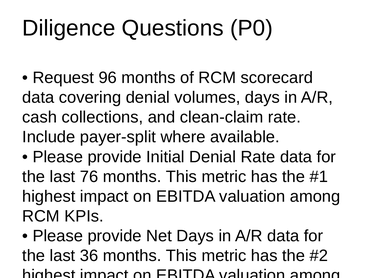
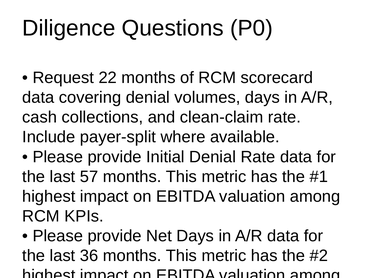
96: 96 -> 22
76: 76 -> 57
